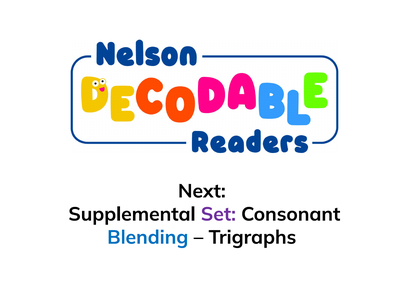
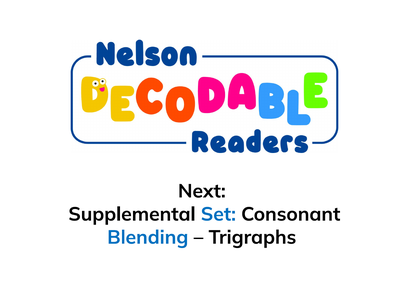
Set colour: purple -> blue
